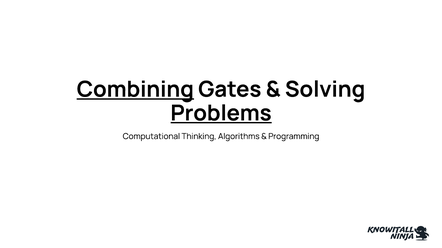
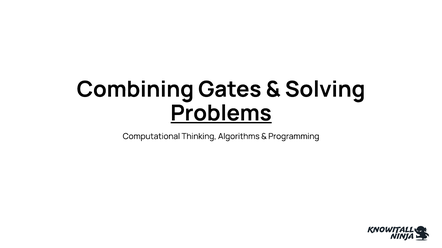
Combining underline: present -> none
